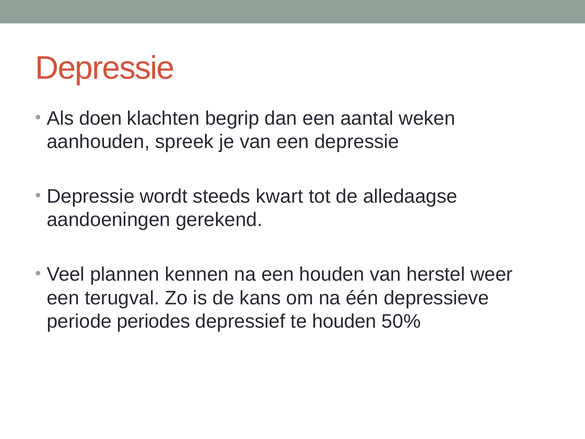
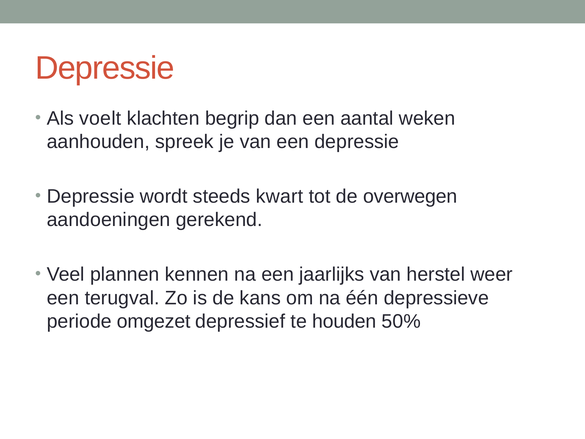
doen: doen -> voelt
alledaagse: alledaagse -> overwegen
een houden: houden -> jaarlijks
periodes: periodes -> omgezet
